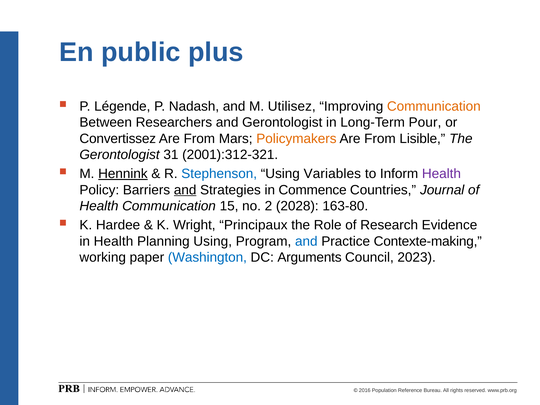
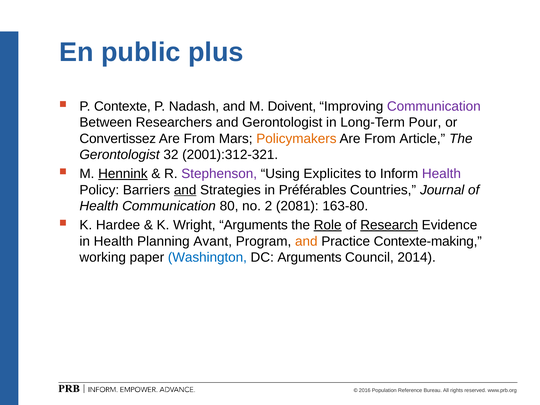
Légende: Légende -> Contexte
Utilisez: Utilisez -> Doivent
Communication at (434, 106) colour: orange -> purple
Lisible: Lisible -> Article
31: 31 -> 32
Stephenson colour: blue -> purple
Variables: Variables -> Explicites
Commence: Commence -> Préférables
15: 15 -> 80
2028: 2028 -> 2081
Wright Principaux: Principaux -> Arguments
Role underline: none -> present
Research underline: none -> present
Planning Using: Using -> Avant
and at (306, 241) colour: blue -> orange
2023: 2023 -> 2014
